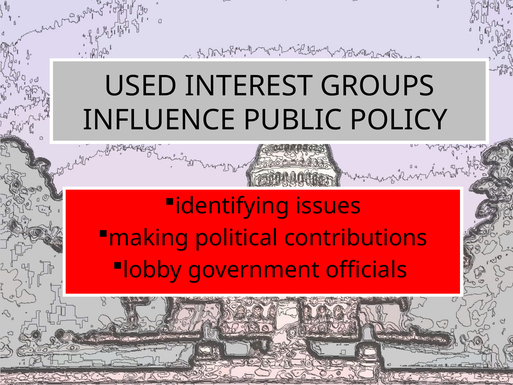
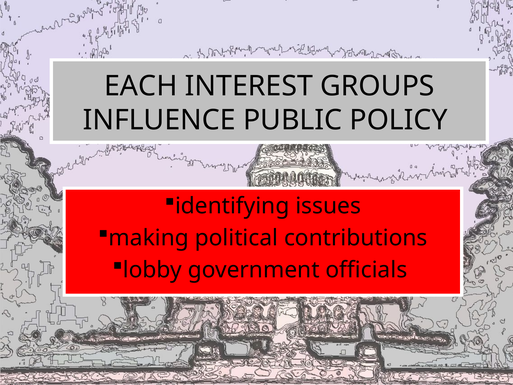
USED: USED -> EACH
